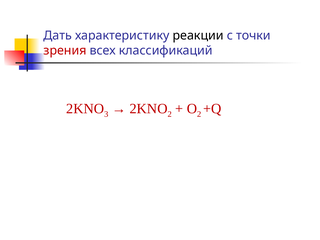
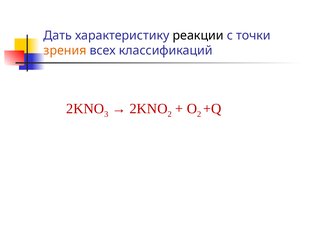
зрения colour: red -> orange
